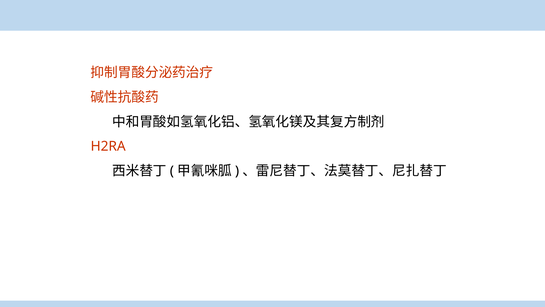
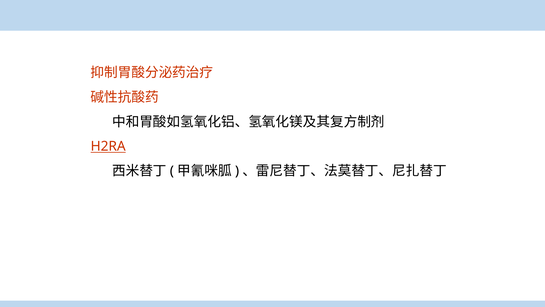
H2RA underline: none -> present
